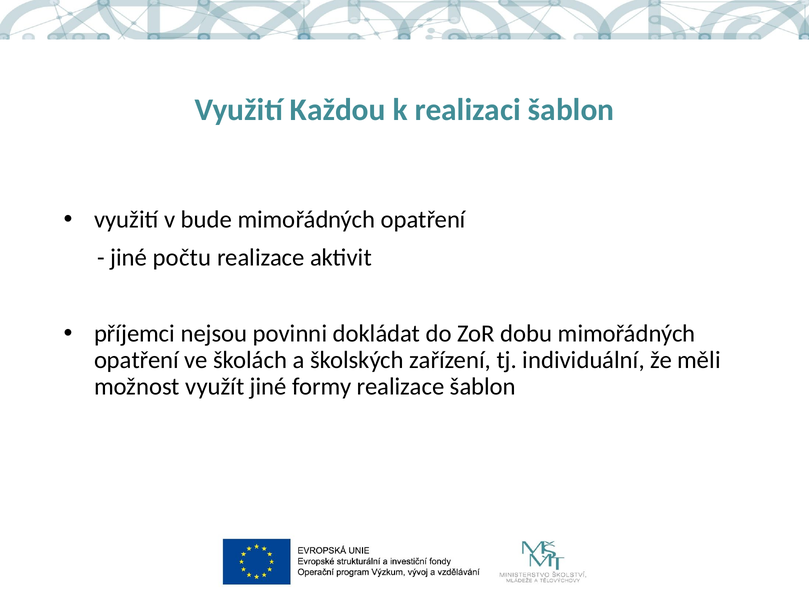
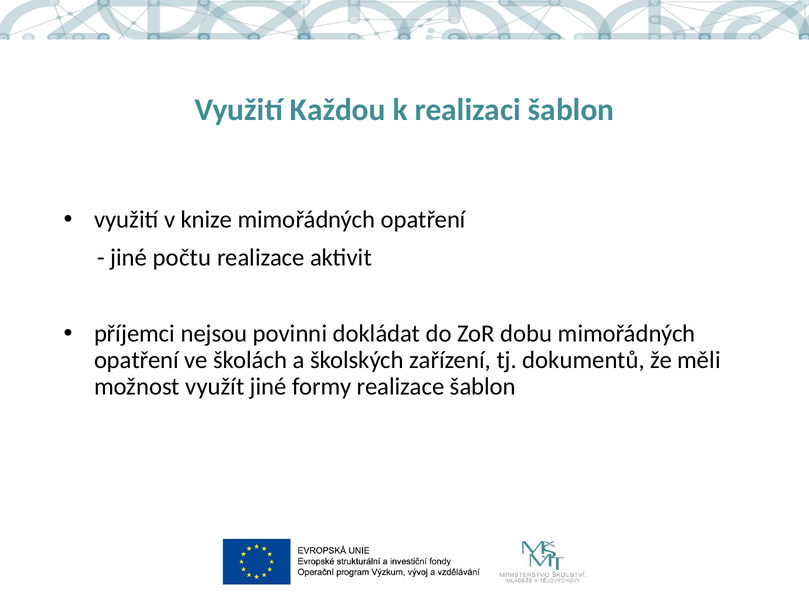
bude: bude -> knize
individuální: individuální -> dokumentů
